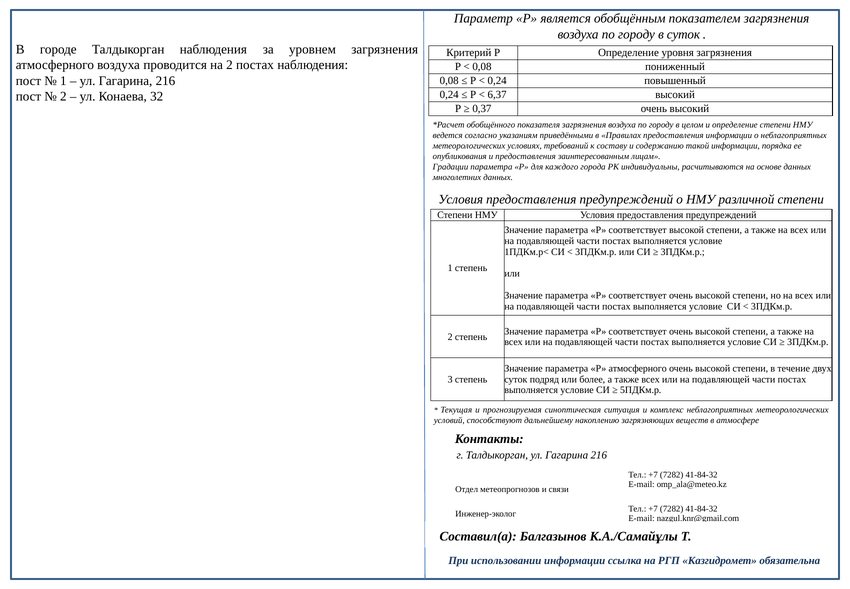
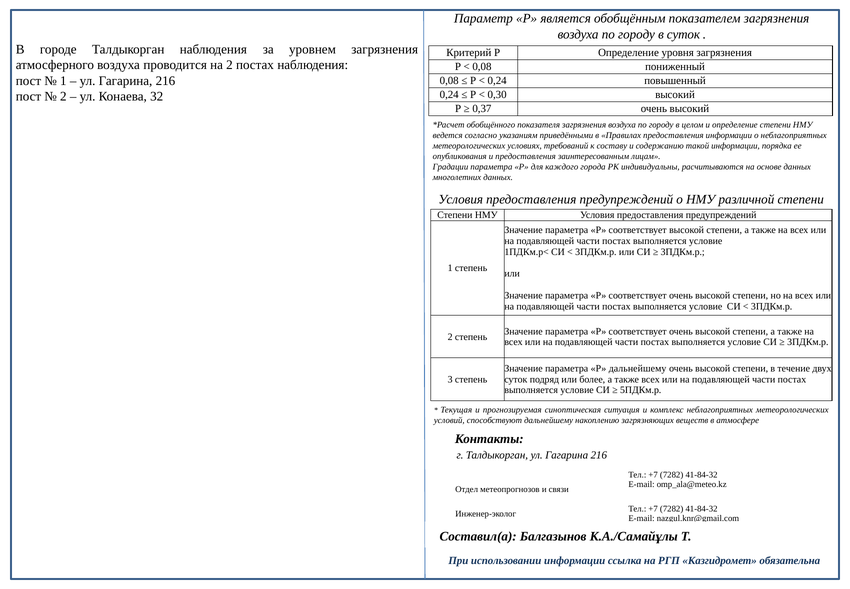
6,37: 6,37 -> 0,30
Р атмосферного: атмосферного -> дальнейшему
